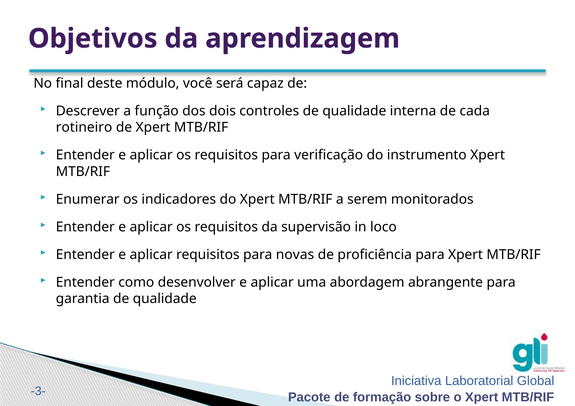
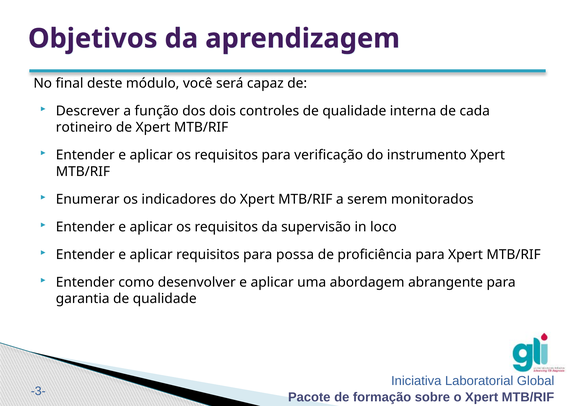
novas: novas -> possa
